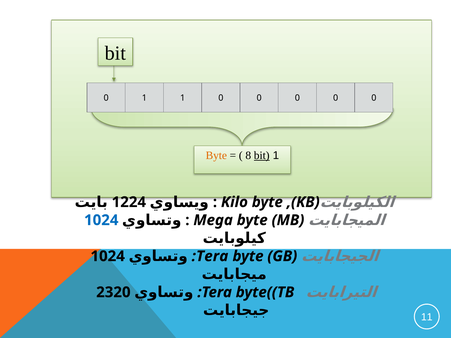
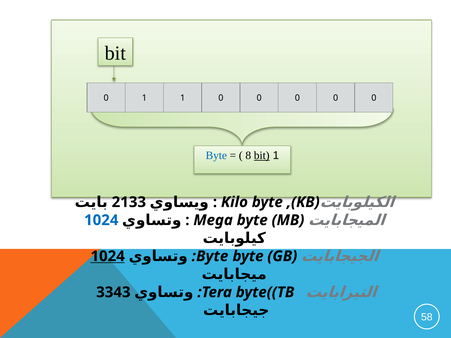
Byte at (216, 156) colour: orange -> blue
1224: 1224 -> 2133
1024 at (108, 256) underline: none -> present
Tera at (212, 256): Tera -> Byte
2320: 2320 -> 3343
11: 11 -> 58
